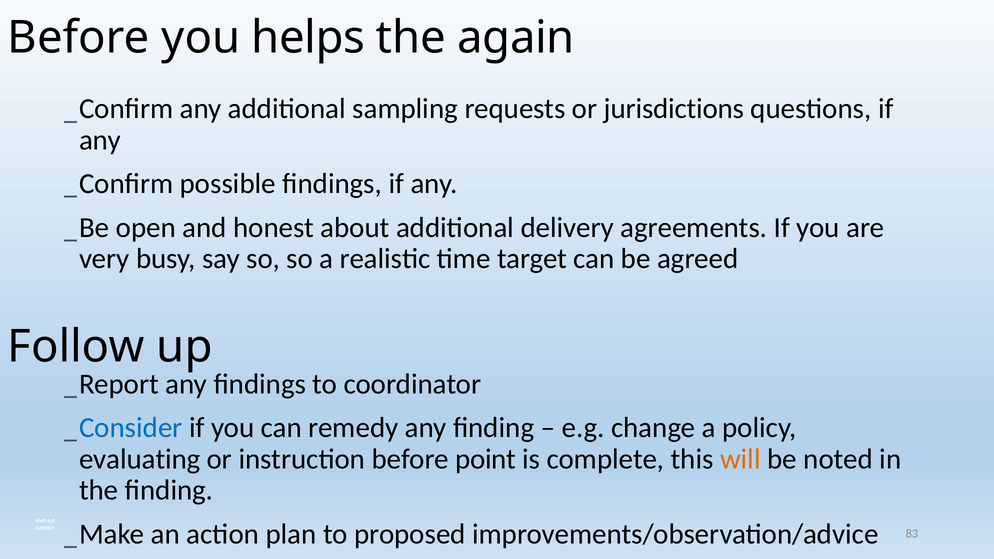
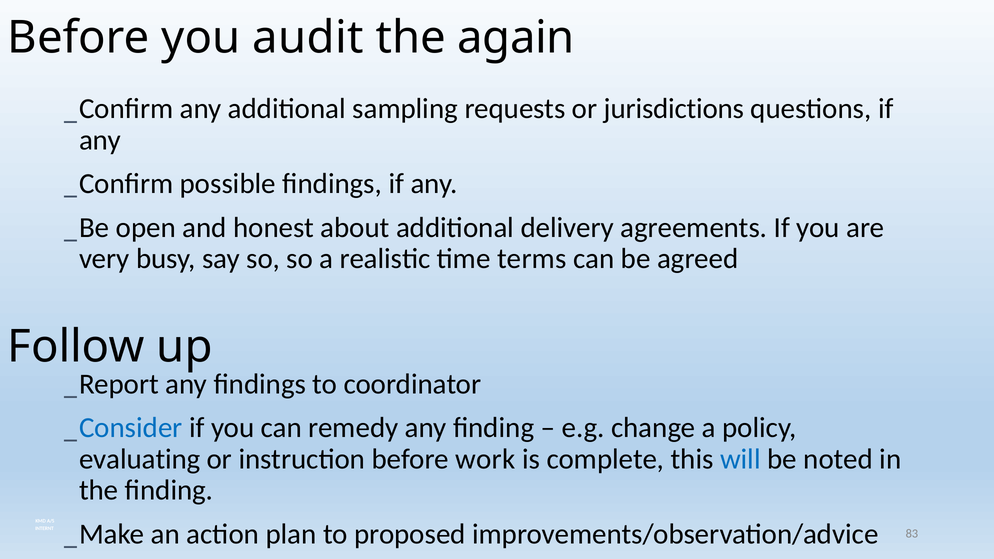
helps: helps -> audit
target: target -> terms
point: point -> work
will colour: orange -> blue
